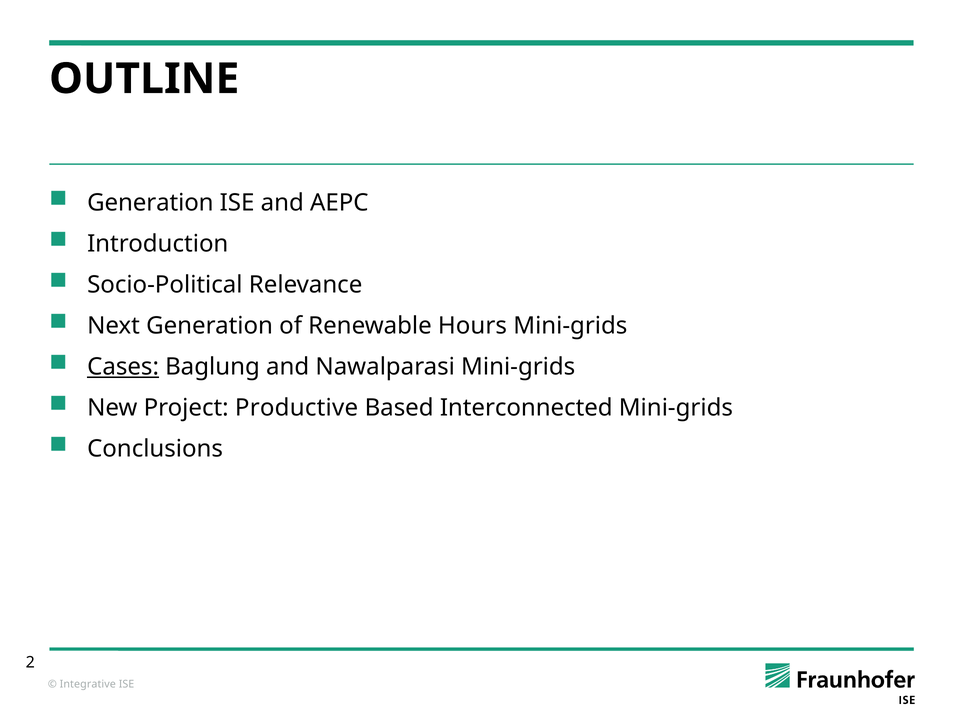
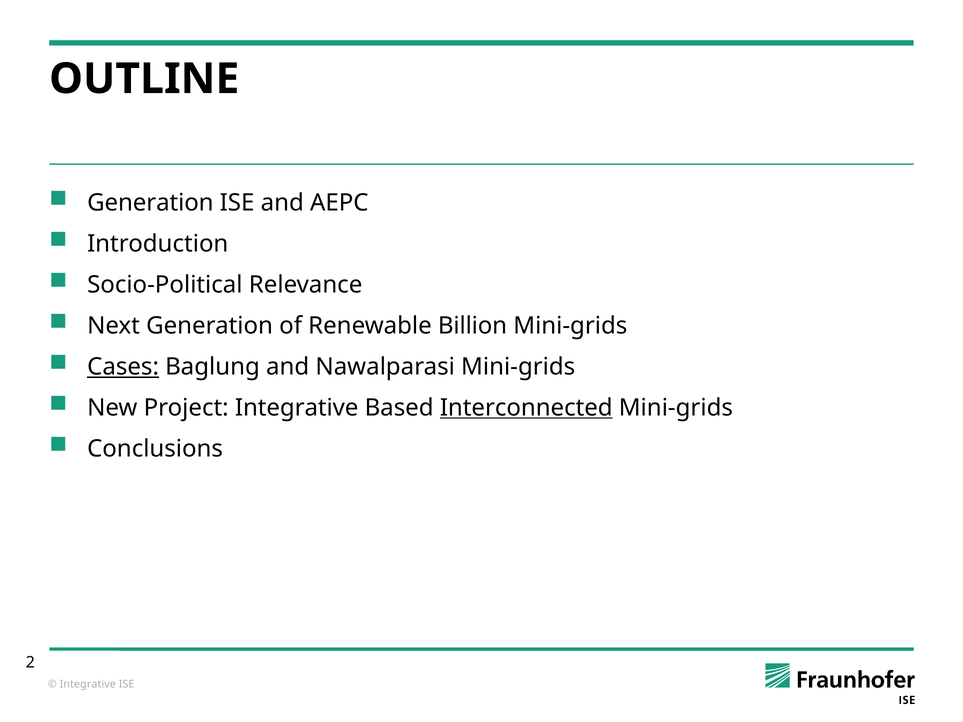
Hours: Hours -> Billion
Project Productive: Productive -> Integrative
Interconnected underline: none -> present
